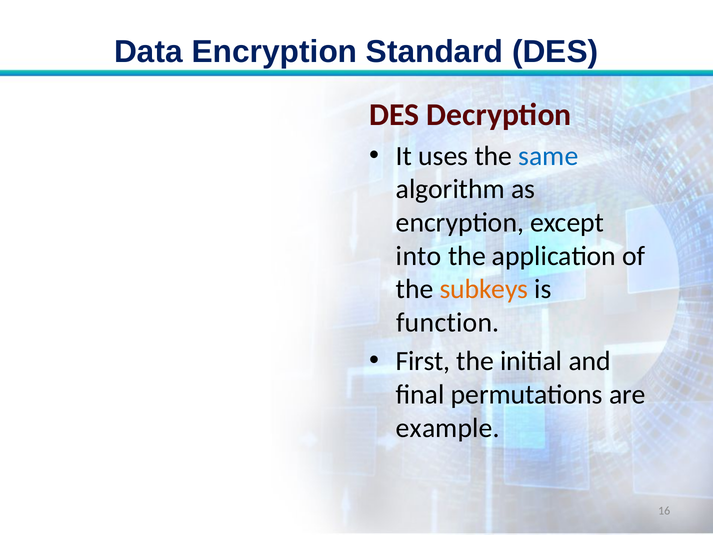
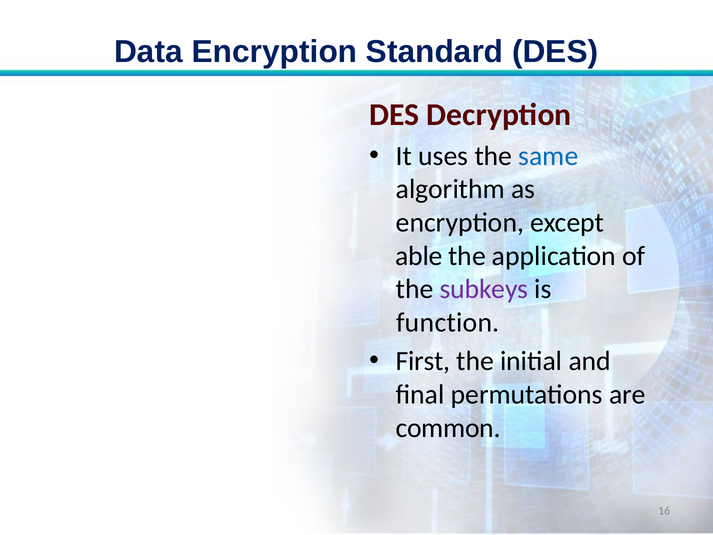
into: into -> able
subkeys colour: orange -> purple
example: example -> common
